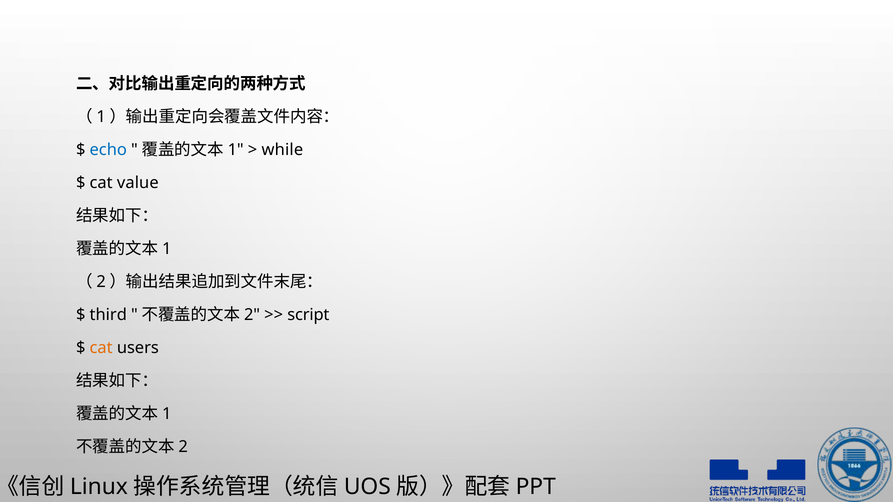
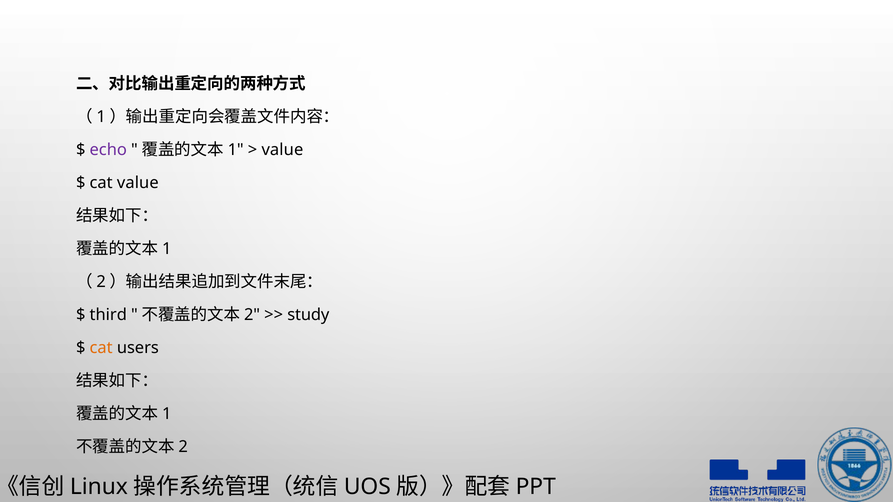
echo colour: blue -> purple
while at (282, 150): while -> value
script: script -> study
